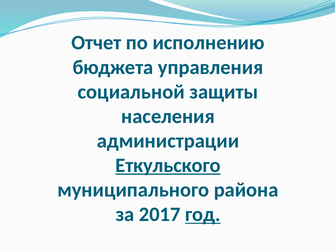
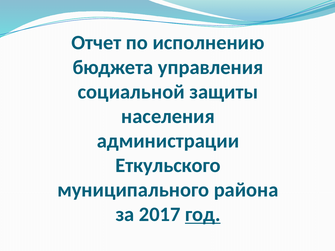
Еткульского underline: present -> none
